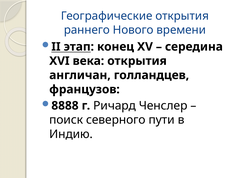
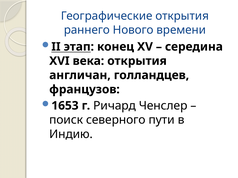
8888: 8888 -> 1653
